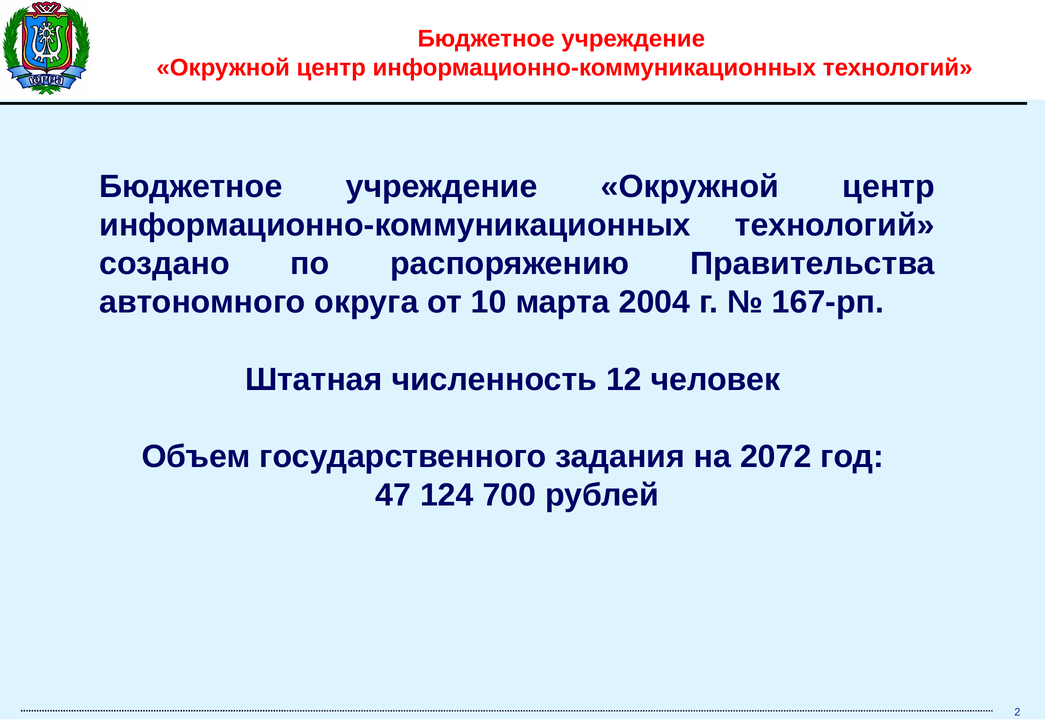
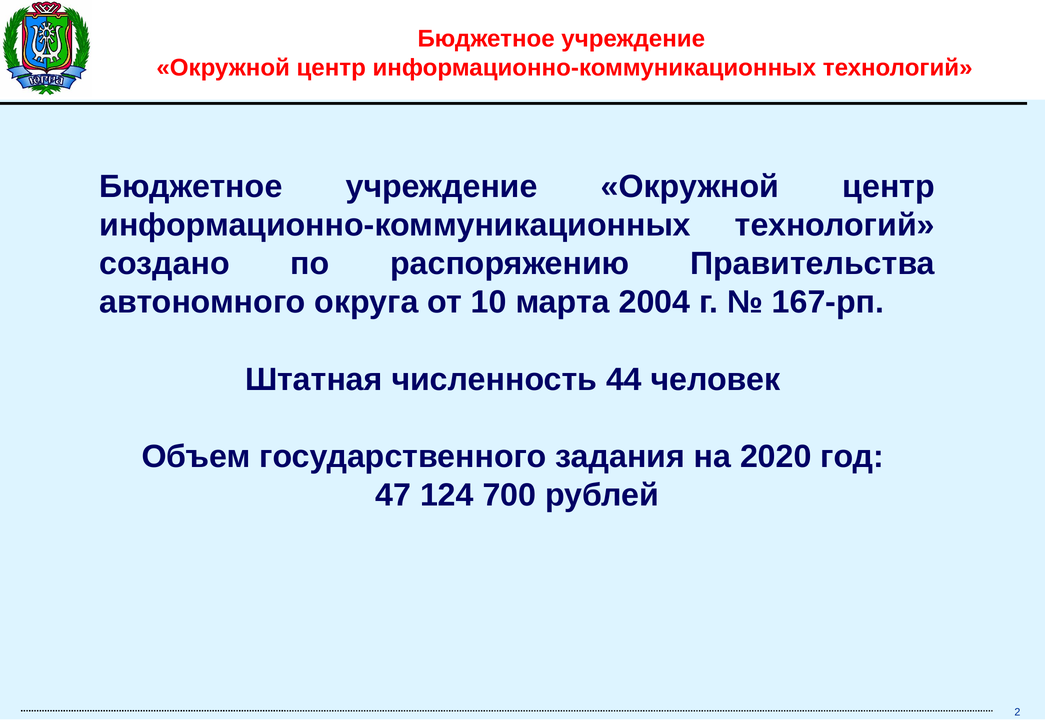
12: 12 -> 44
2072: 2072 -> 2020
